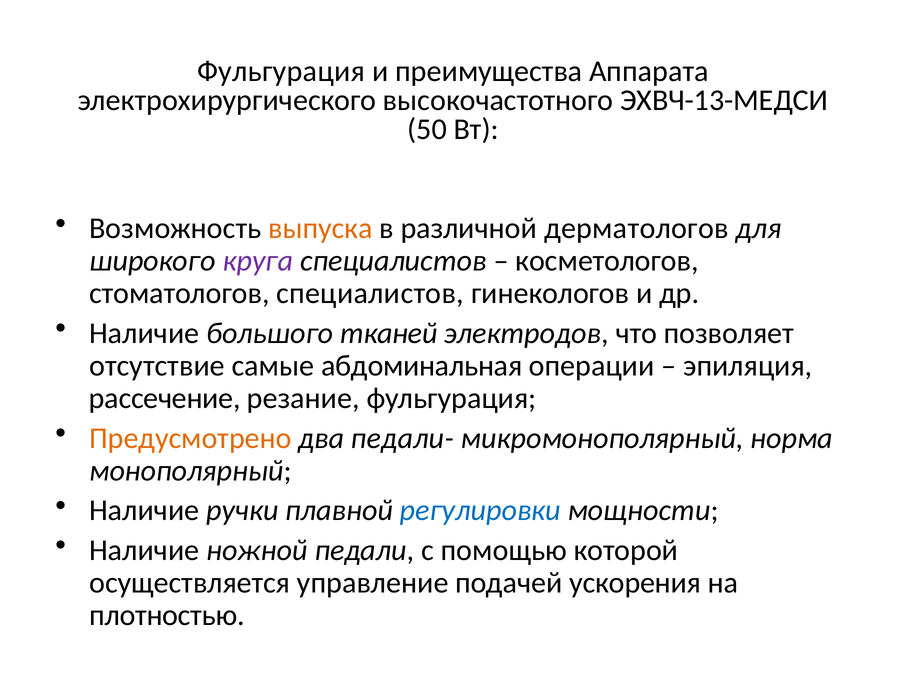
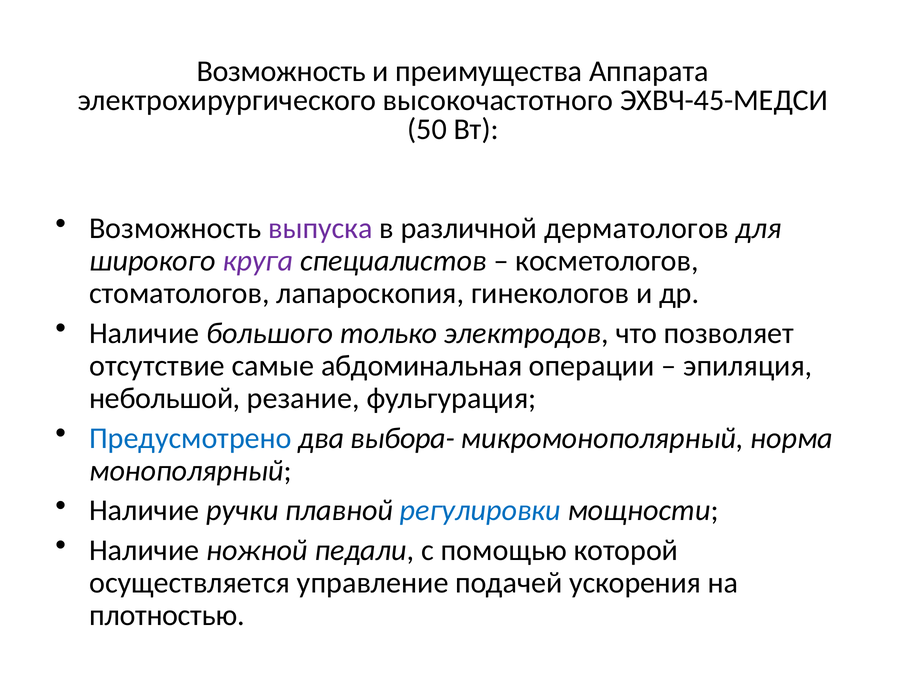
Фульгурация at (281, 71): Фульгурация -> Возможность
ЭХВЧ-13-МЕДСИ: ЭХВЧ-13-МЕДСИ -> ЭХВЧ-45-МЕДСИ
выпуска colour: orange -> purple
стоматологов специалистов: специалистов -> лапароскопия
тканей: тканей -> только
рассечение: рассечение -> небольшой
Предусмотрено colour: orange -> blue
педали-: педали- -> выбора-
